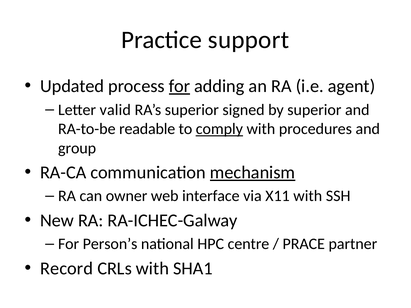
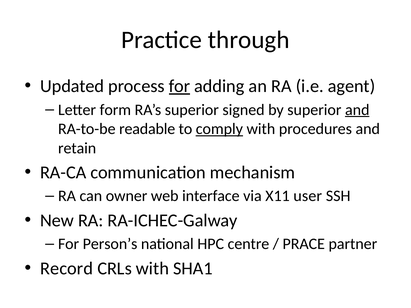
support: support -> through
valid: valid -> form
and at (357, 110) underline: none -> present
group: group -> retain
mechanism underline: present -> none
X11 with: with -> user
